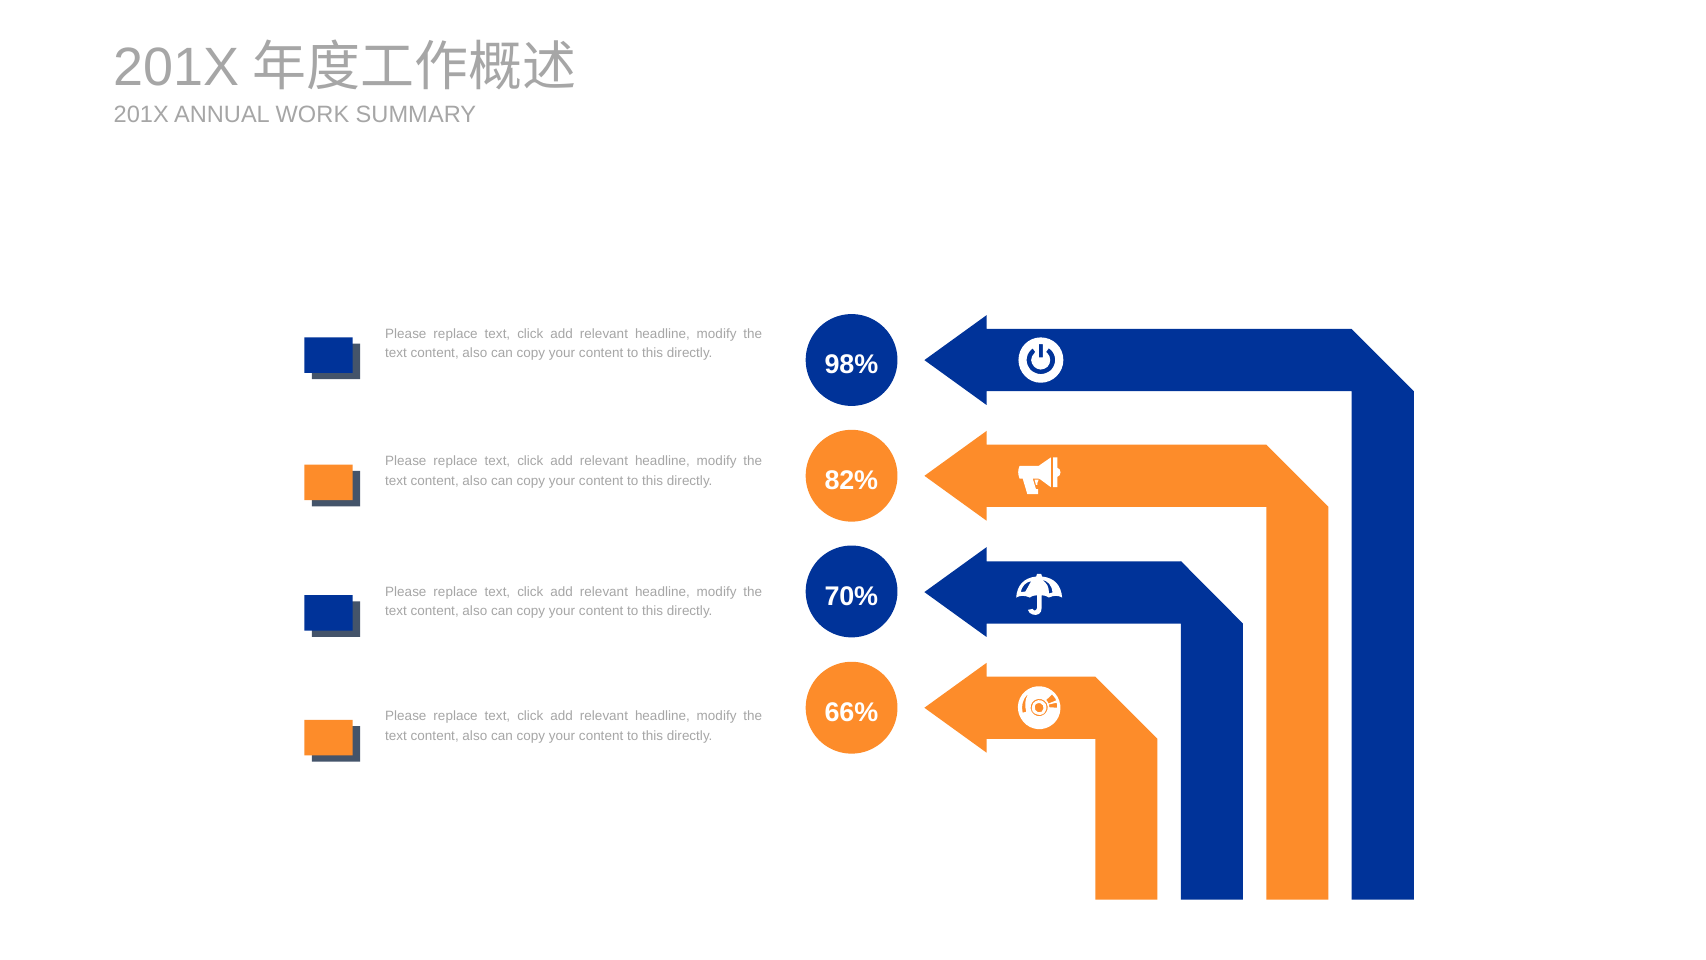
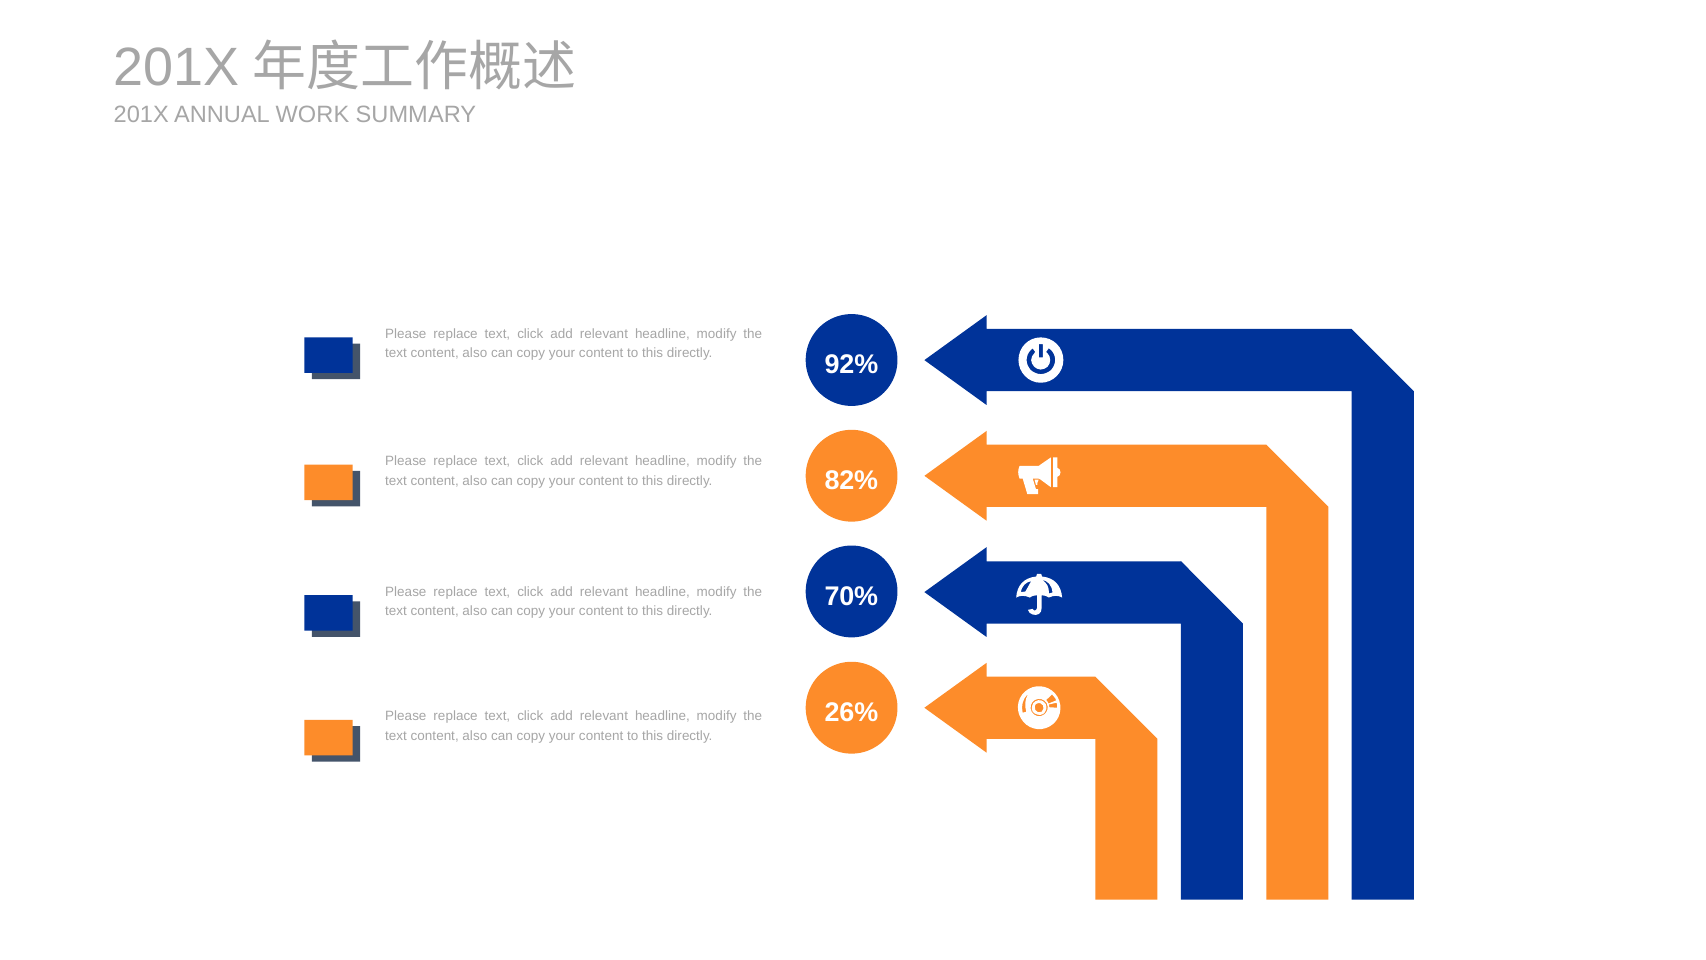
98%: 98% -> 92%
66%: 66% -> 26%
